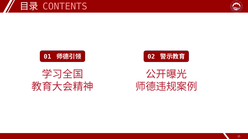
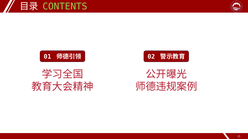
CONTENTS colour: pink -> light green
